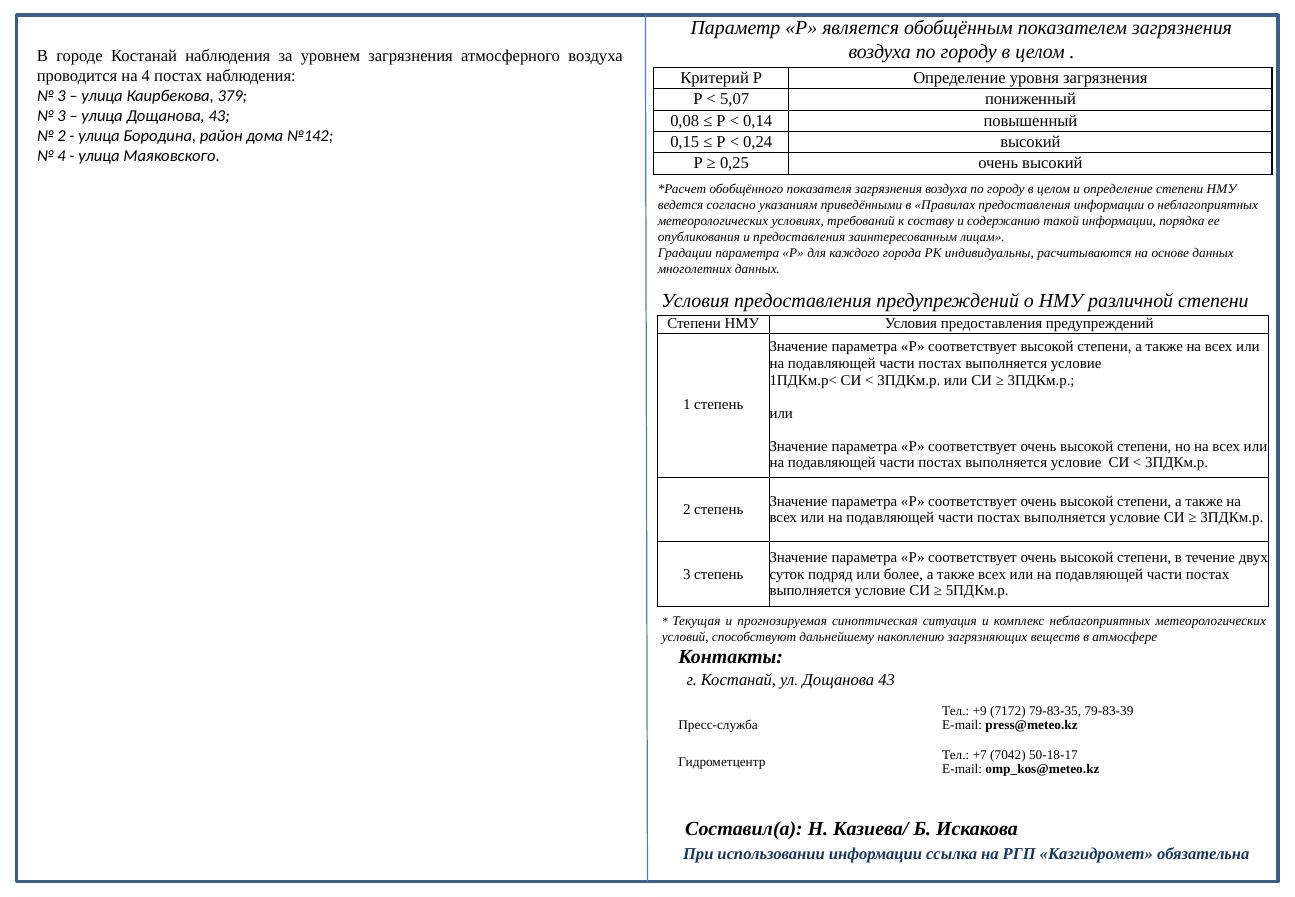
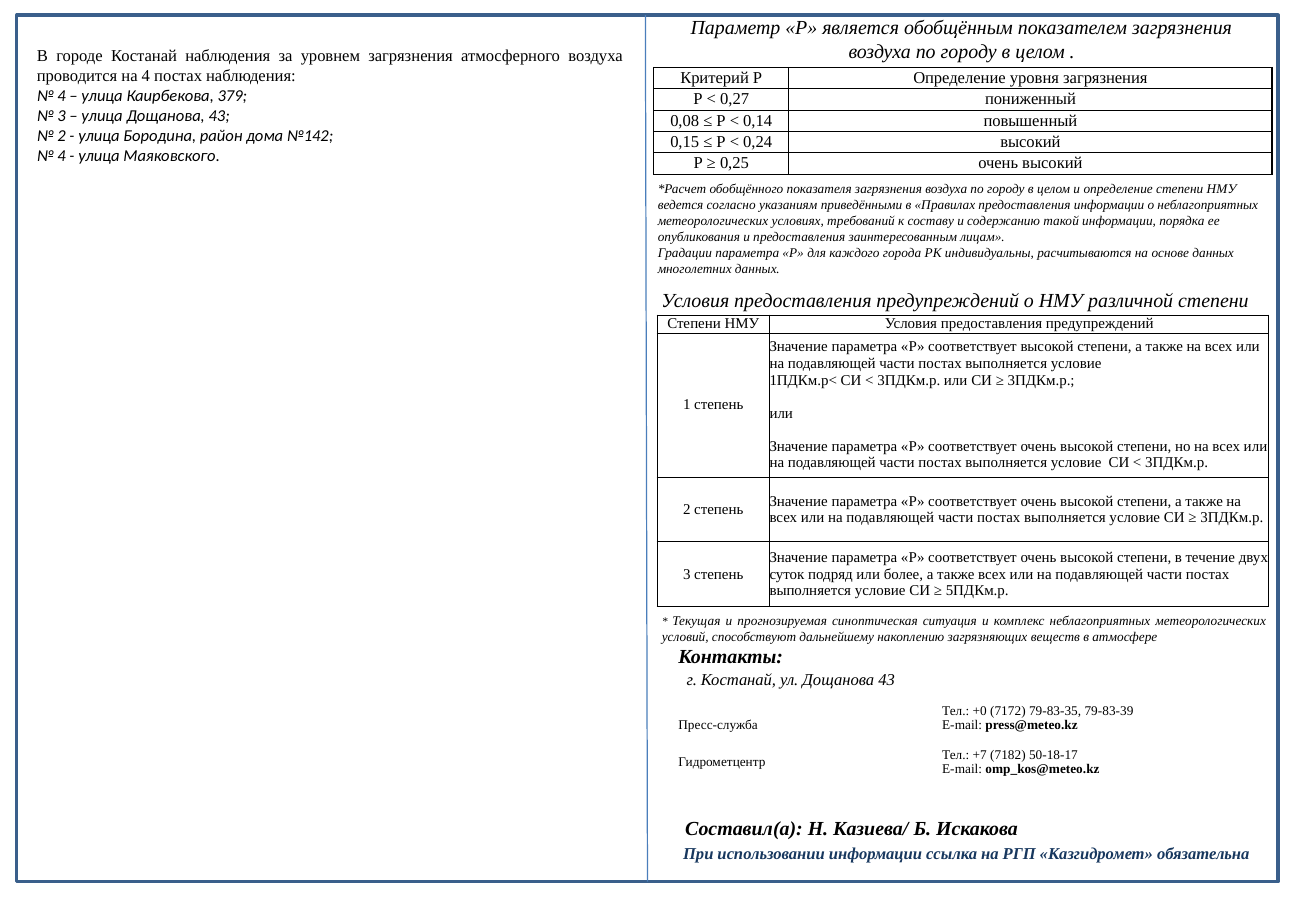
3 at (62, 96): 3 -> 4
5,07: 5,07 -> 0,27
+9: +9 -> +0
7042: 7042 -> 7182
